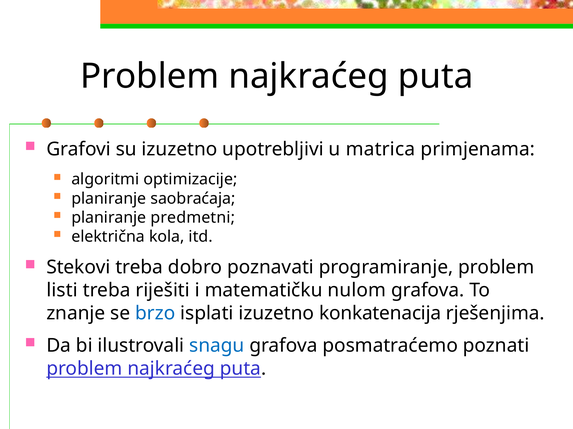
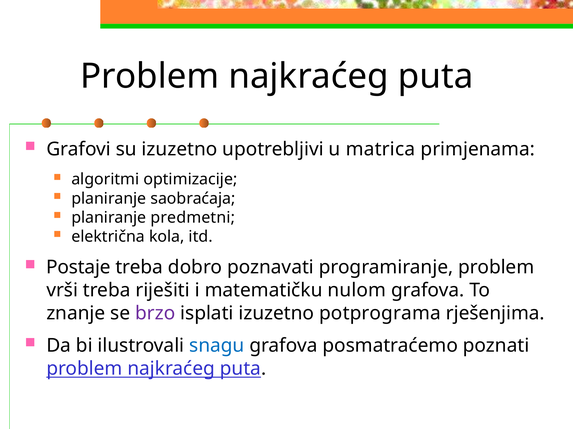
Stekovi: Stekovi -> Postaje
listi: listi -> vrši
brzo colour: blue -> purple
konkatenacija: konkatenacija -> potprograma
